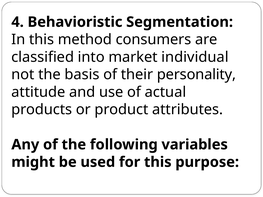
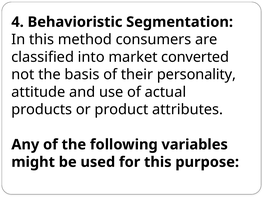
individual: individual -> converted
